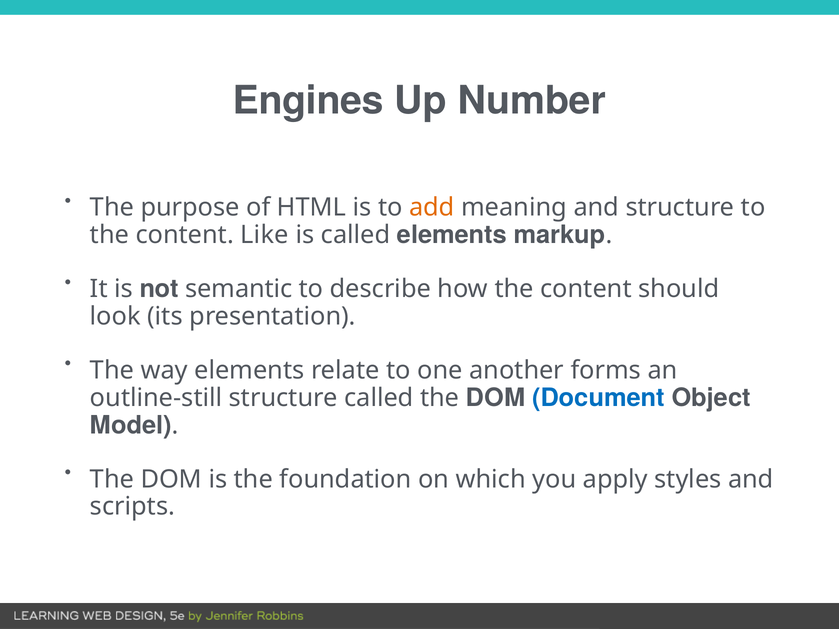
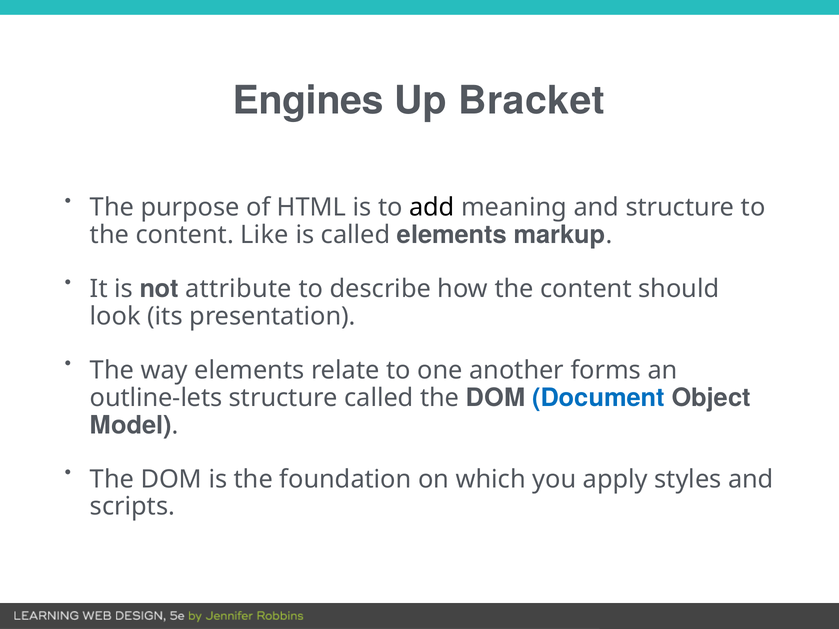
Number: Number -> Bracket
add colour: orange -> black
semantic: semantic -> attribute
outline-still: outline-still -> outline-lets
